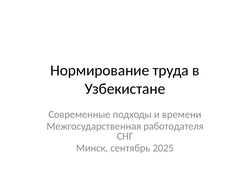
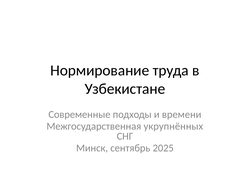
работодателя: работодателя -> укрупнённых
